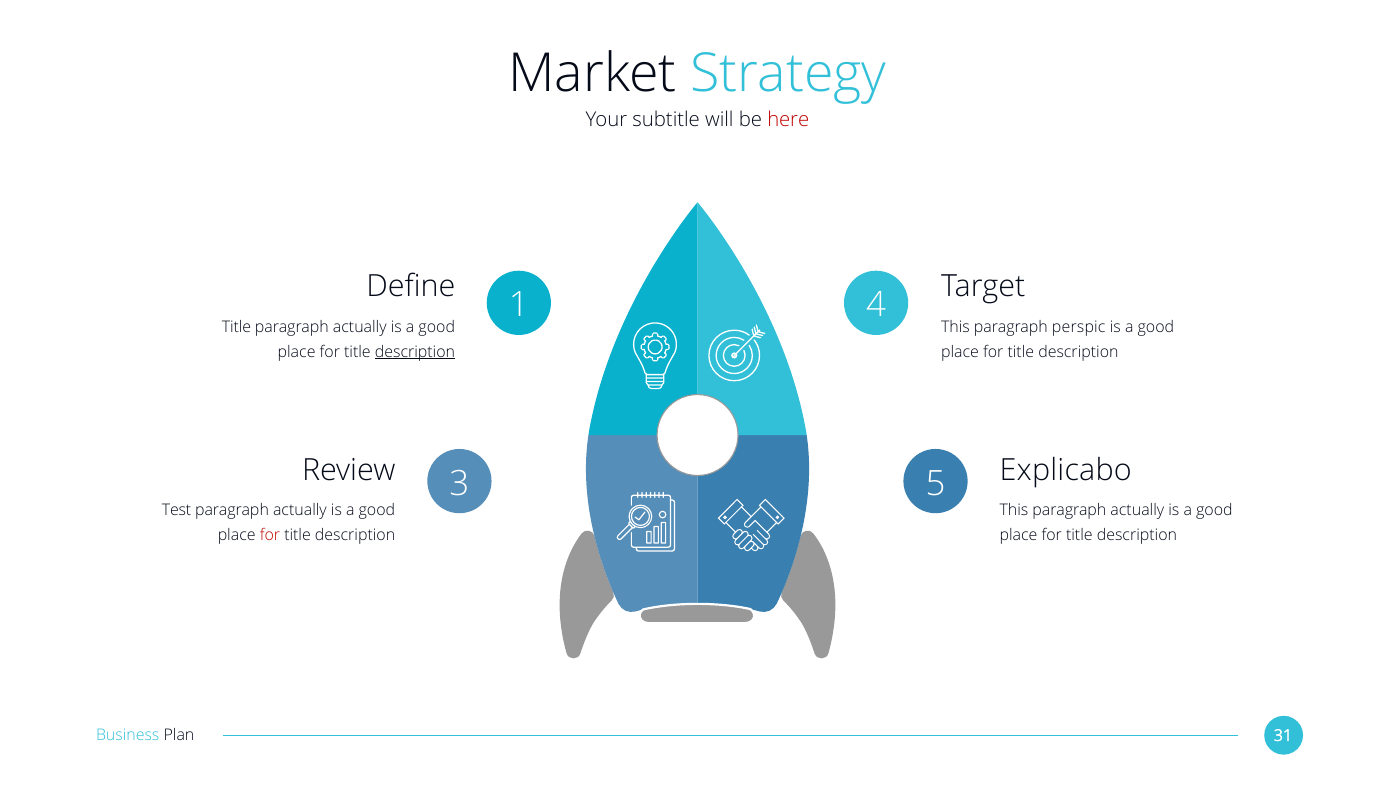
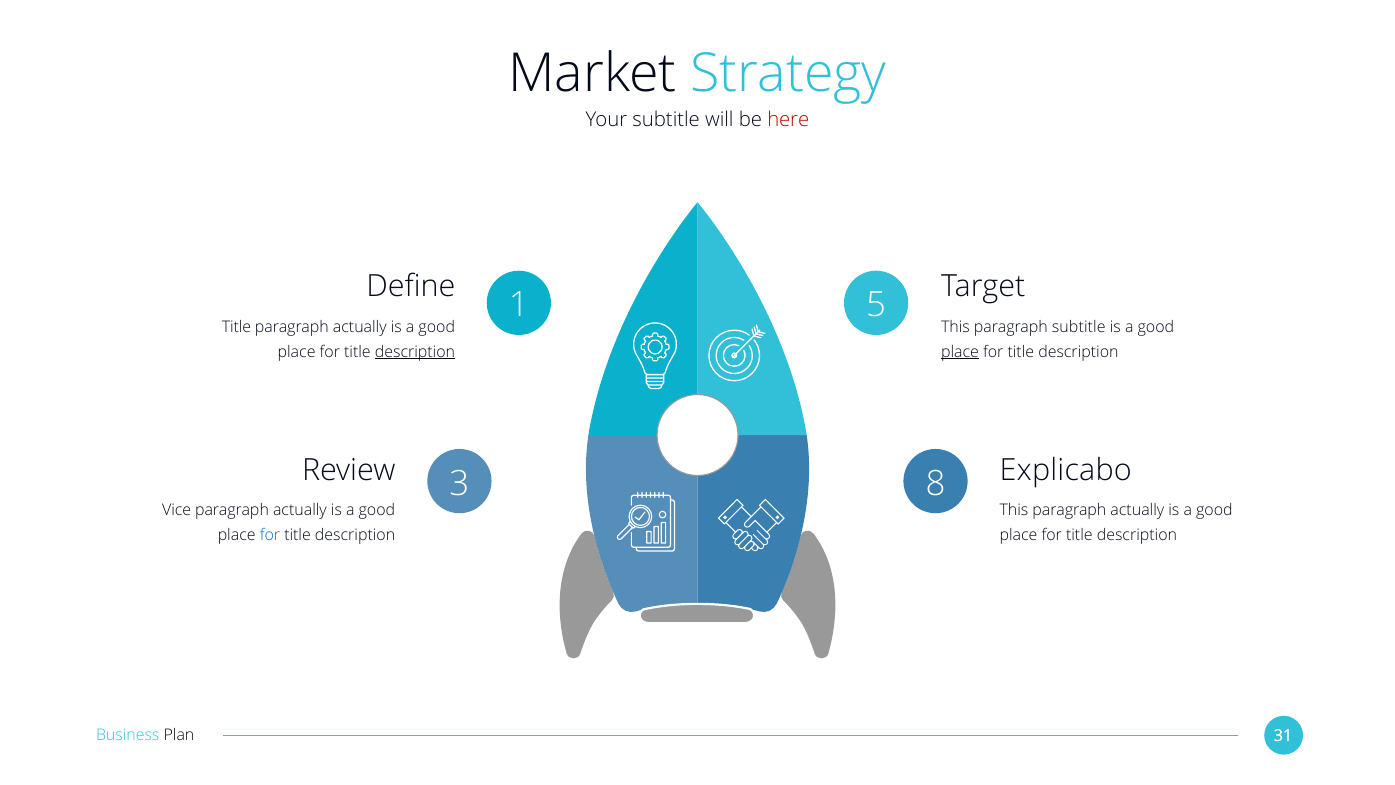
4: 4 -> 5
paragraph perspic: perspic -> subtitle
place at (960, 352) underline: none -> present
5: 5 -> 8
Test: Test -> Vice
for at (270, 535) colour: red -> blue
